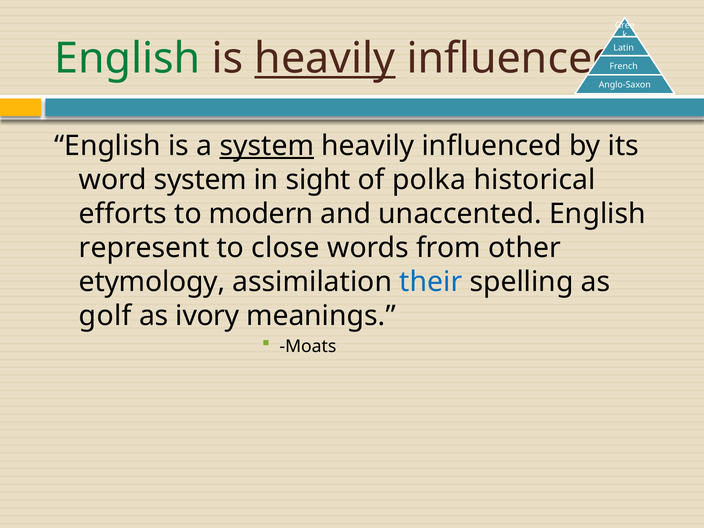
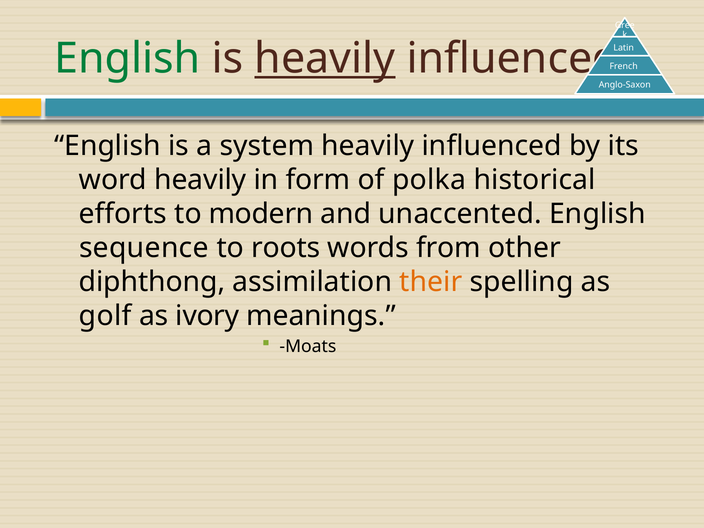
system at (267, 146) underline: present -> none
word system: system -> heavily
sight: sight -> form
represent: represent -> sequence
close: close -> roots
etymology: etymology -> diphthong
their colour: blue -> orange
